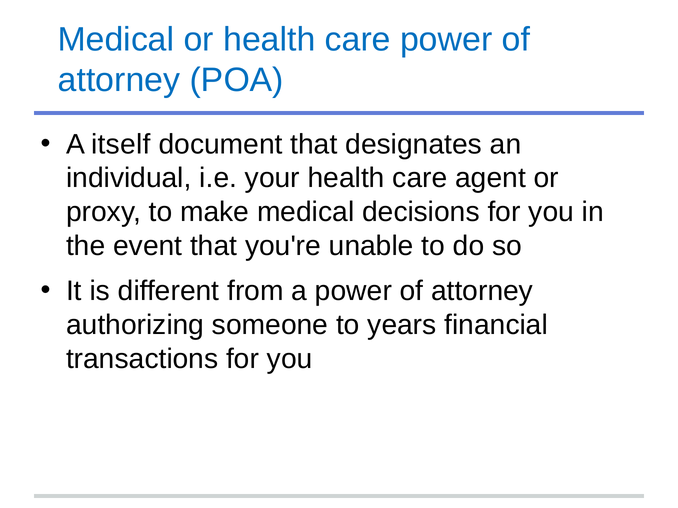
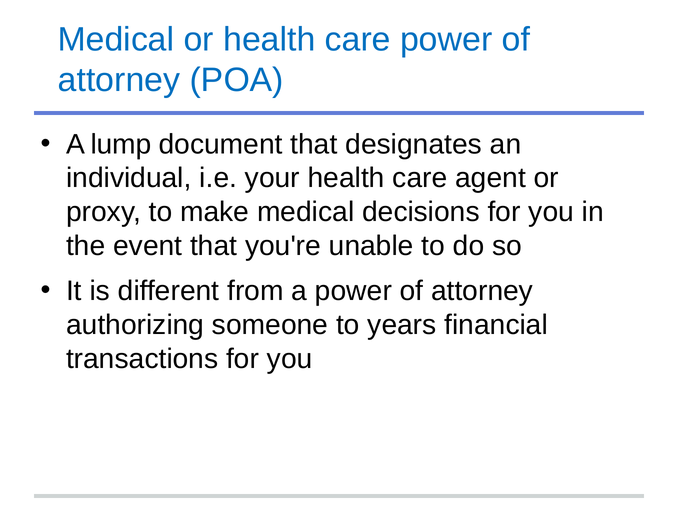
itself: itself -> lump
